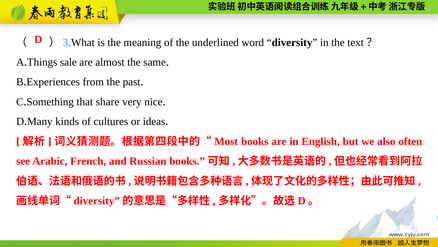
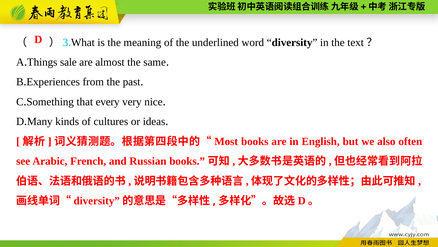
share: share -> every
